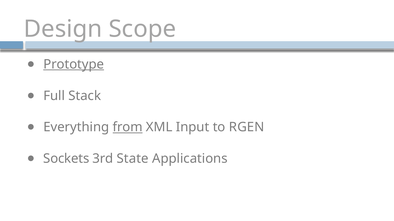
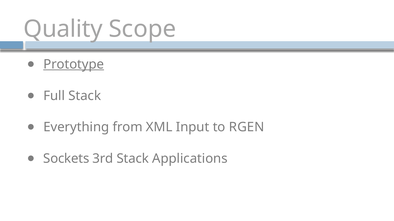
Design: Design -> Quality
from underline: present -> none
3rd State: State -> Stack
